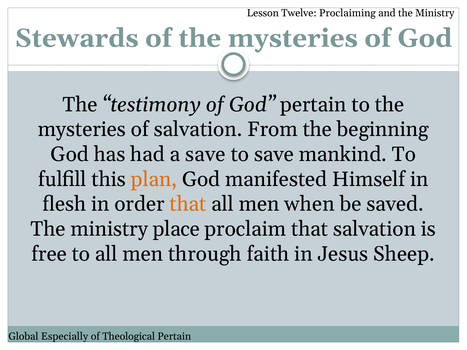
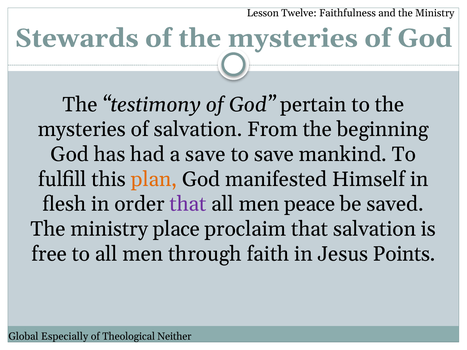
Proclaiming: Proclaiming -> Faithfulness
that at (188, 204) colour: orange -> purple
when: when -> peace
Sheep: Sheep -> Points
Theological Pertain: Pertain -> Neither
